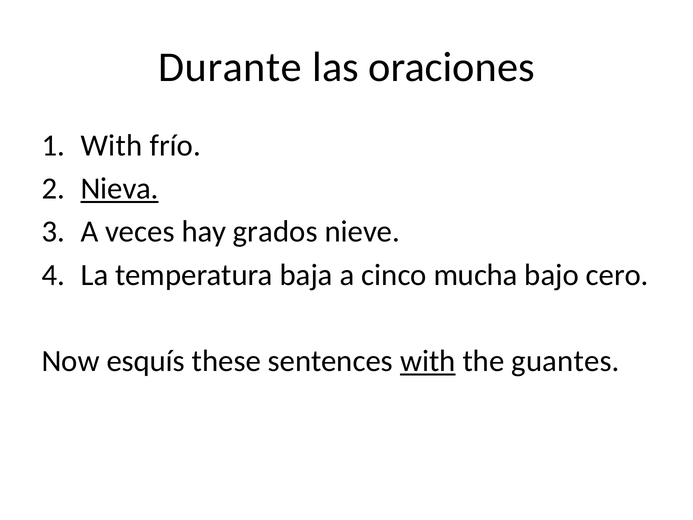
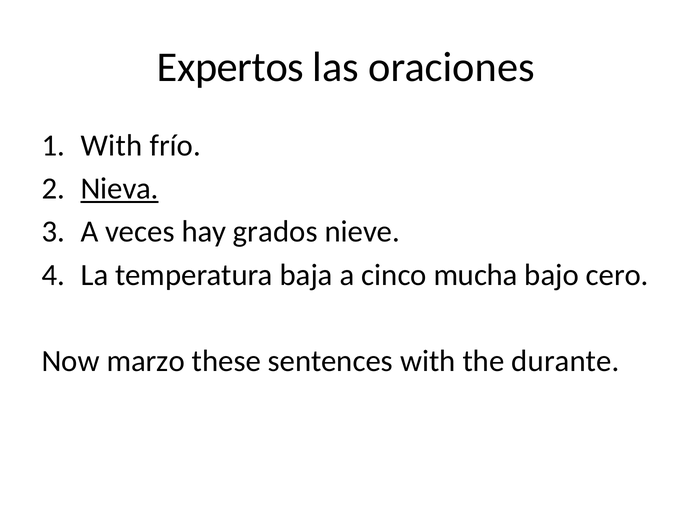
Durante: Durante -> Expertos
esquís: esquís -> marzo
with at (428, 361) underline: present -> none
guantes: guantes -> durante
